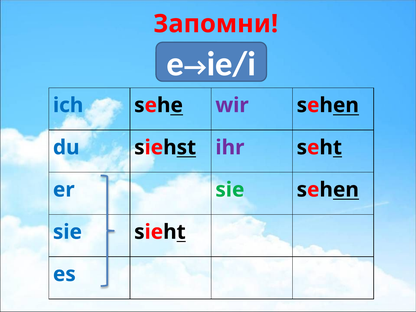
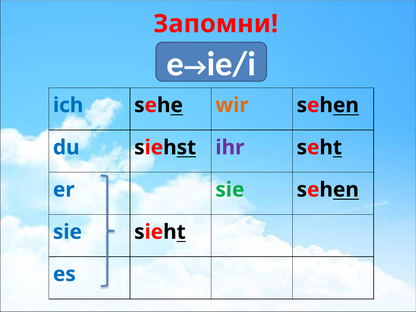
wir colour: purple -> orange
